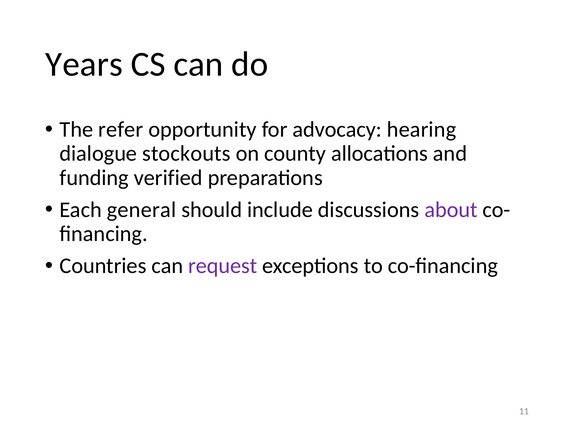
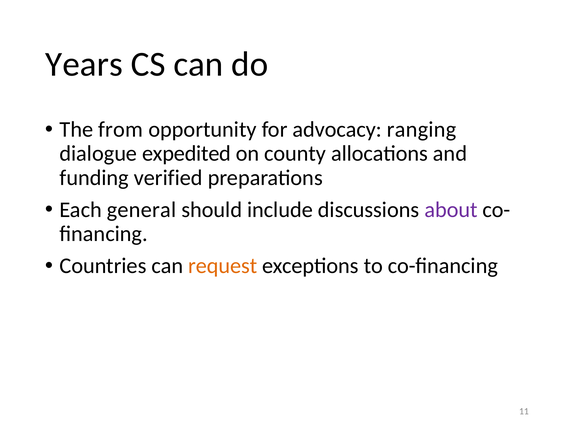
refer: refer -> from
hearing: hearing -> ranging
stockouts: stockouts -> expedited
request colour: purple -> orange
